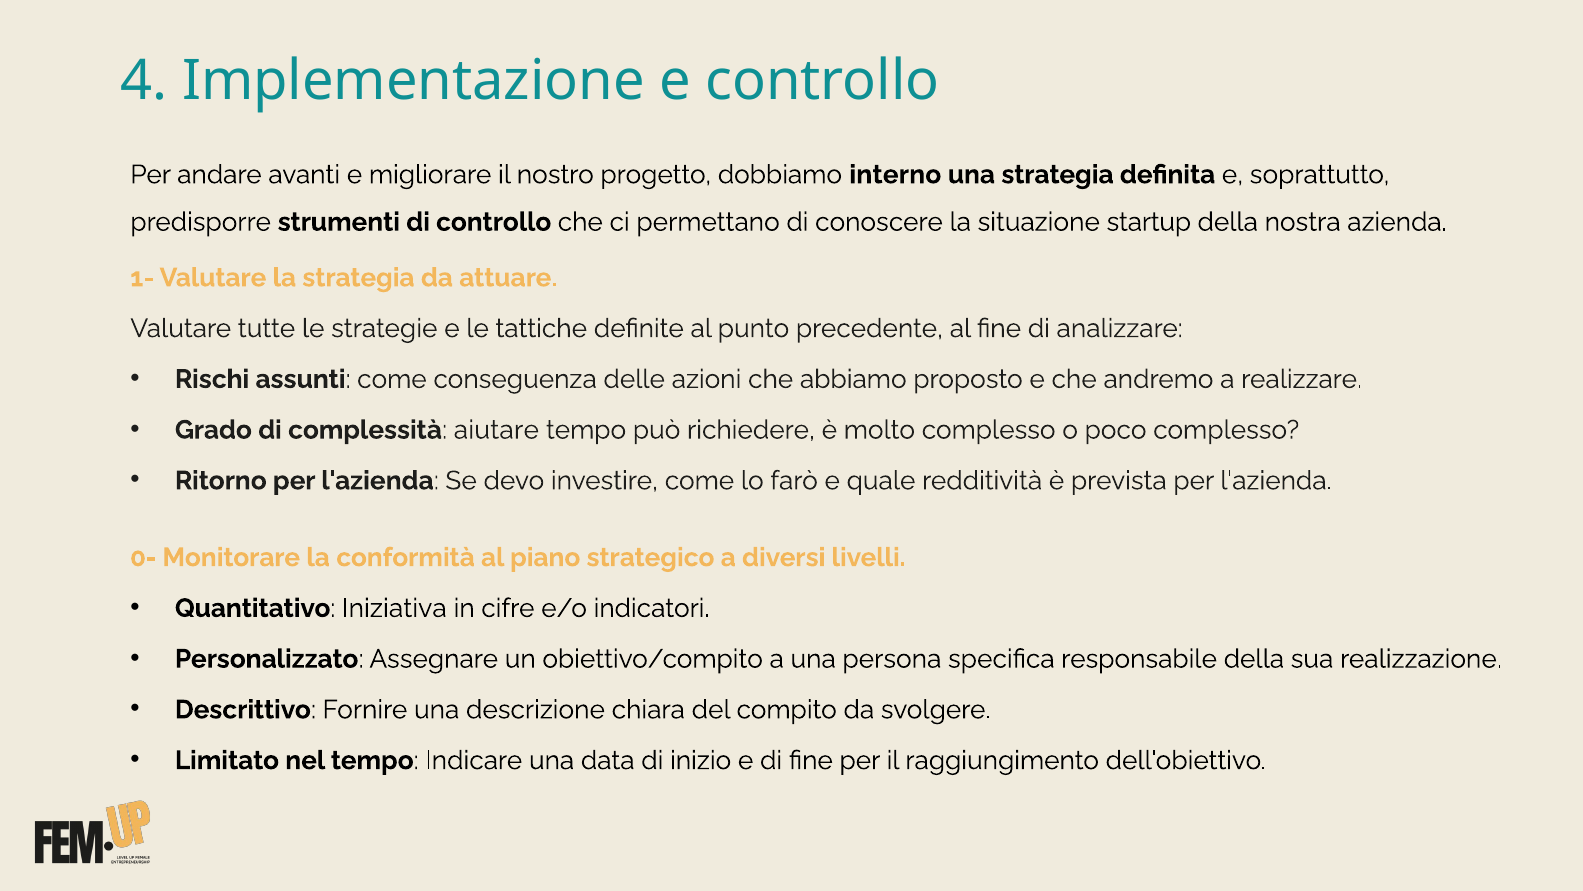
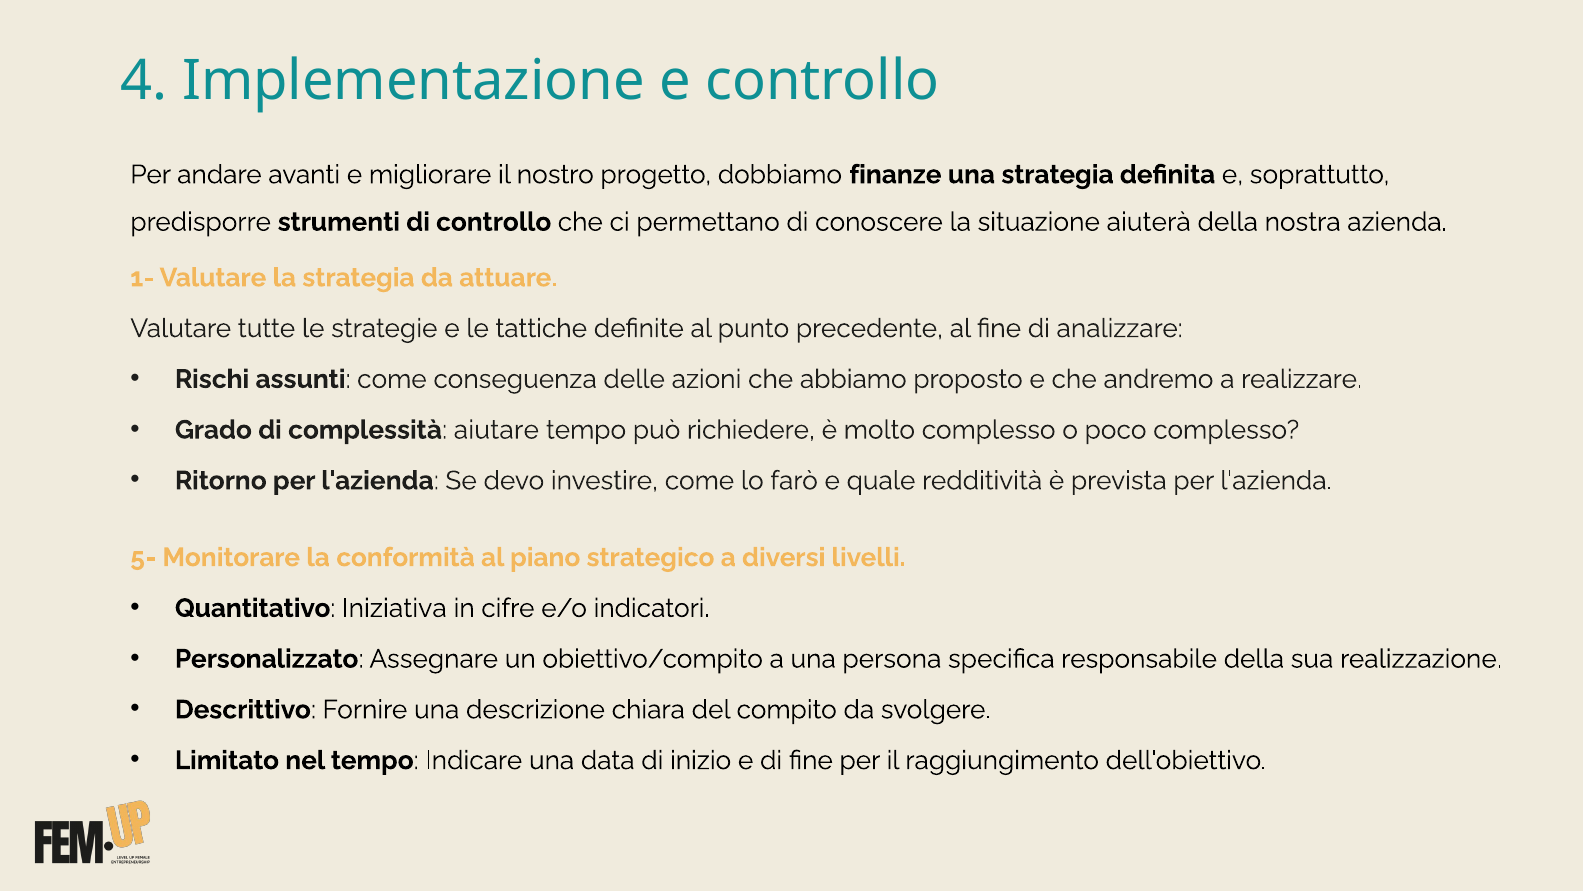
interno: interno -> finanze
startup: startup -> aiuterà
0-: 0- -> 5-
